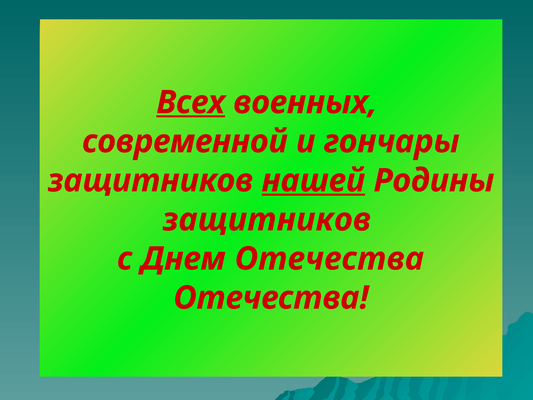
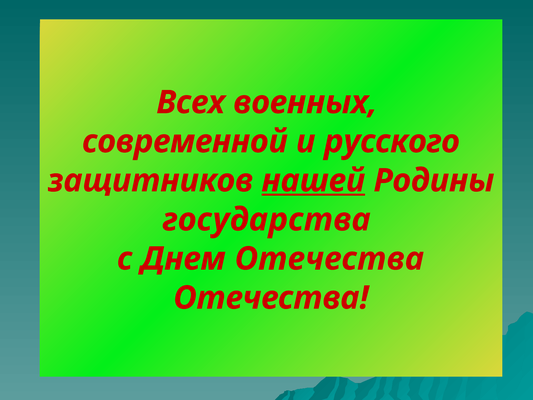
Всех underline: present -> none
гончары: гончары -> русского
защитников at (267, 220): защитников -> государства
